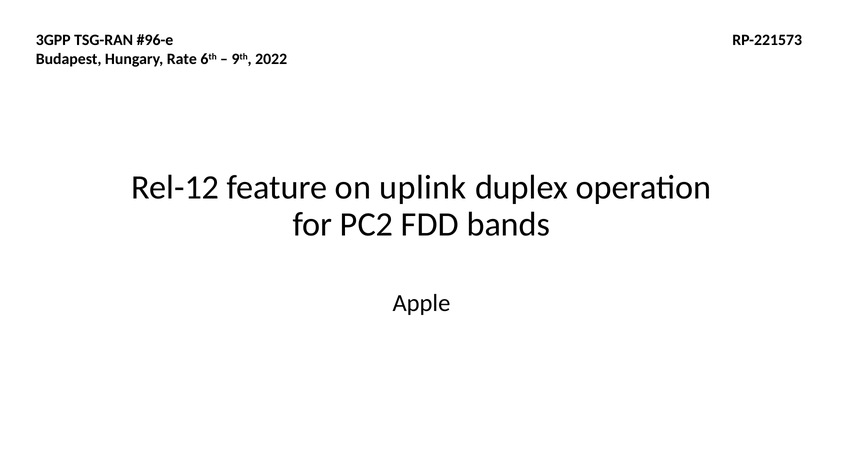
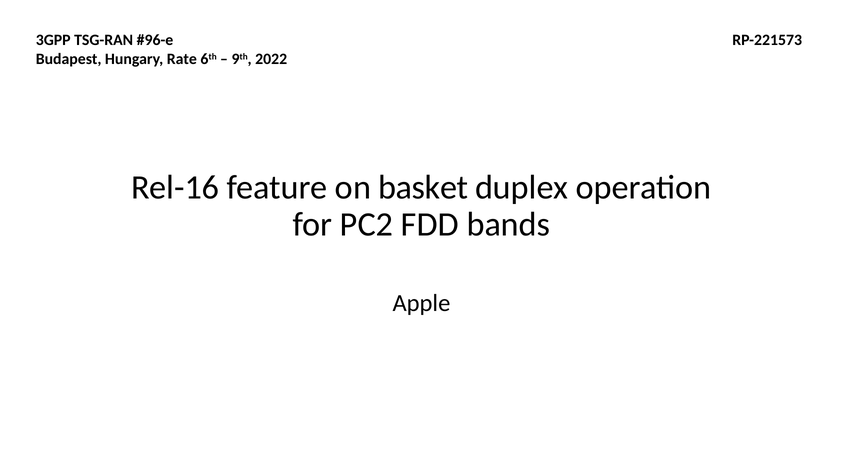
Rel-12: Rel-12 -> Rel-16
uplink: uplink -> basket
